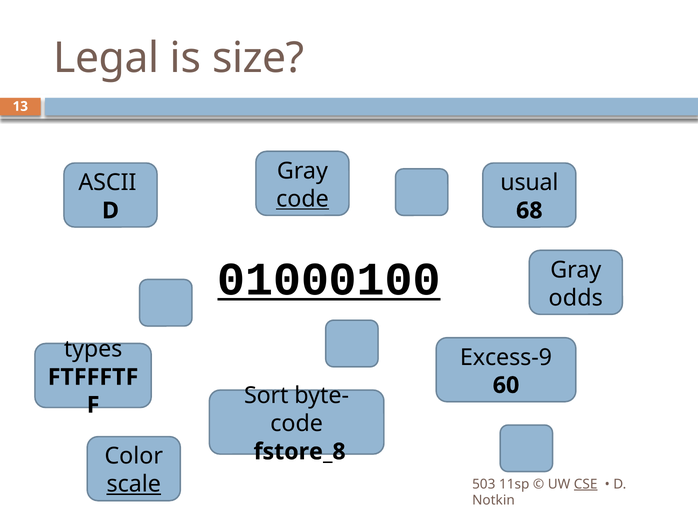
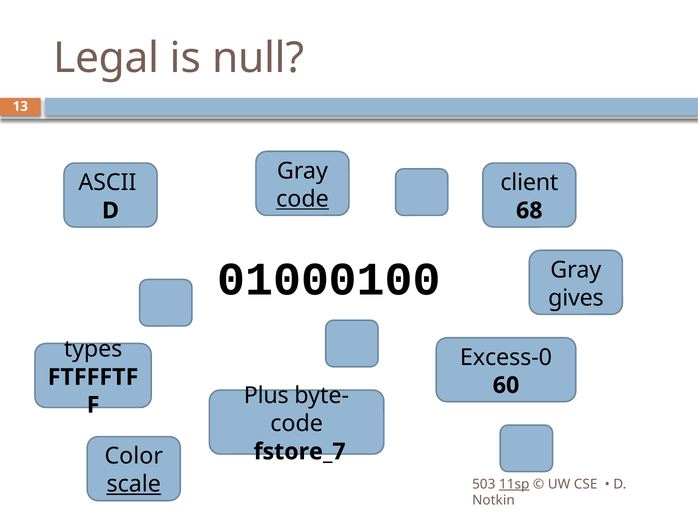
size: size -> null
usual: usual -> client
01000100 underline: present -> none
odds: odds -> gives
Excess-9: Excess-9 -> Excess-0
Sort: Sort -> Plus
fstore_8: fstore_8 -> fstore_7
11sp underline: none -> present
CSE underline: present -> none
